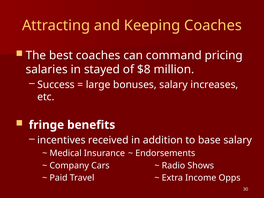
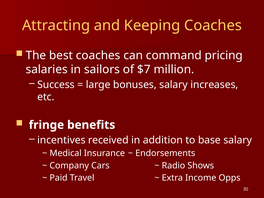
stayed: stayed -> sailors
$8: $8 -> $7
